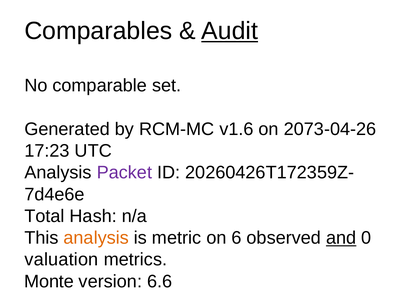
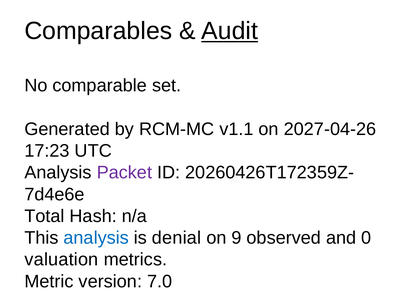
v1.6: v1.6 -> v1.1
2073-04-26: 2073-04-26 -> 2027-04-26
analysis at (96, 237) colour: orange -> blue
metric: metric -> denial
6: 6 -> 9
and underline: present -> none
Monte: Monte -> Metric
6.6: 6.6 -> 7.0
